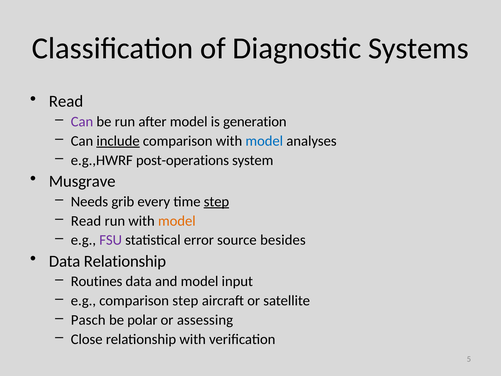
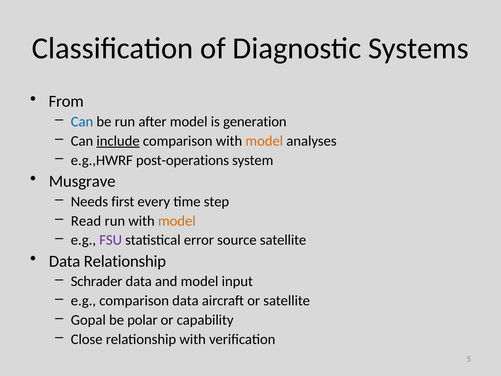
Read at (66, 101): Read -> From
Can at (82, 122) colour: purple -> blue
model at (264, 141) colour: blue -> orange
grib: grib -> first
step at (216, 201) underline: present -> none
source besides: besides -> satellite
Routines: Routines -> Schrader
comparison step: step -> data
Pasch: Pasch -> Gopal
assessing: assessing -> capability
